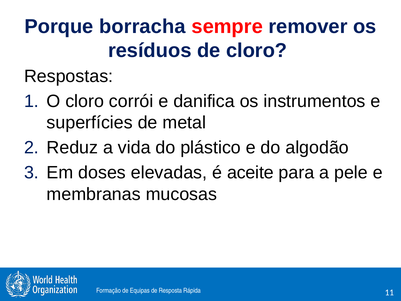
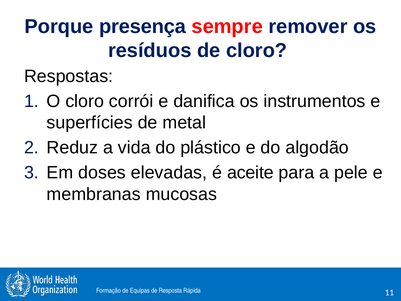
borracha: borracha -> presença
